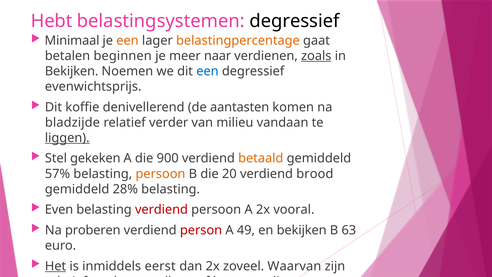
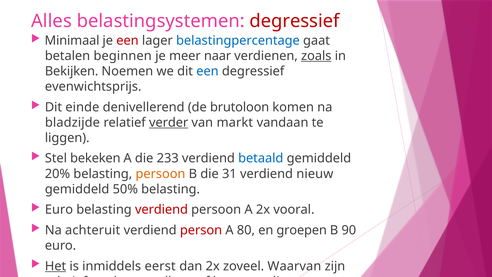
Hebt: Hebt -> Alles
degressief at (295, 21) colour: black -> red
een at (127, 40) colour: orange -> red
belastingpercentage colour: orange -> blue
koffie: koffie -> einde
aantasten: aantasten -> brutoloon
verder at (169, 122) underline: none -> present
milieu: milieu -> markt
liggen at (67, 138) underline: present -> none
gekeken: gekeken -> bekeken
900: 900 -> 233
betaald colour: orange -> blue
57%: 57% -> 20%
20: 20 -> 31
brood: brood -> nieuw
28%: 28% -> 50%
Even at (59, 209): Even -> Euro
proberen: proberen -> achteruit
49: 49 -> 80
en bekijken: bekijken -> groepen
63: 63 -> 90
